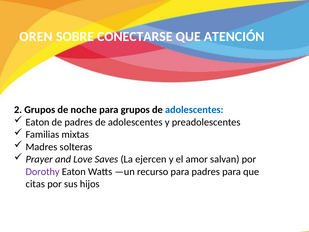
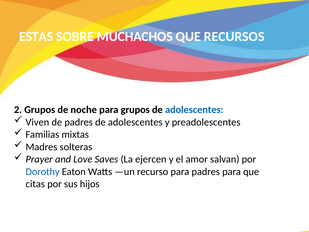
OREN: OREN -> ESTAS
CONECTARSE: CONECTARSE -> MUCHACHOS
ATENCIÓN: ATENCIÓN -> RECURSOS
Eaton at (37, 122): Eaton -> Viven
Dorothy colour: purple -> blue
